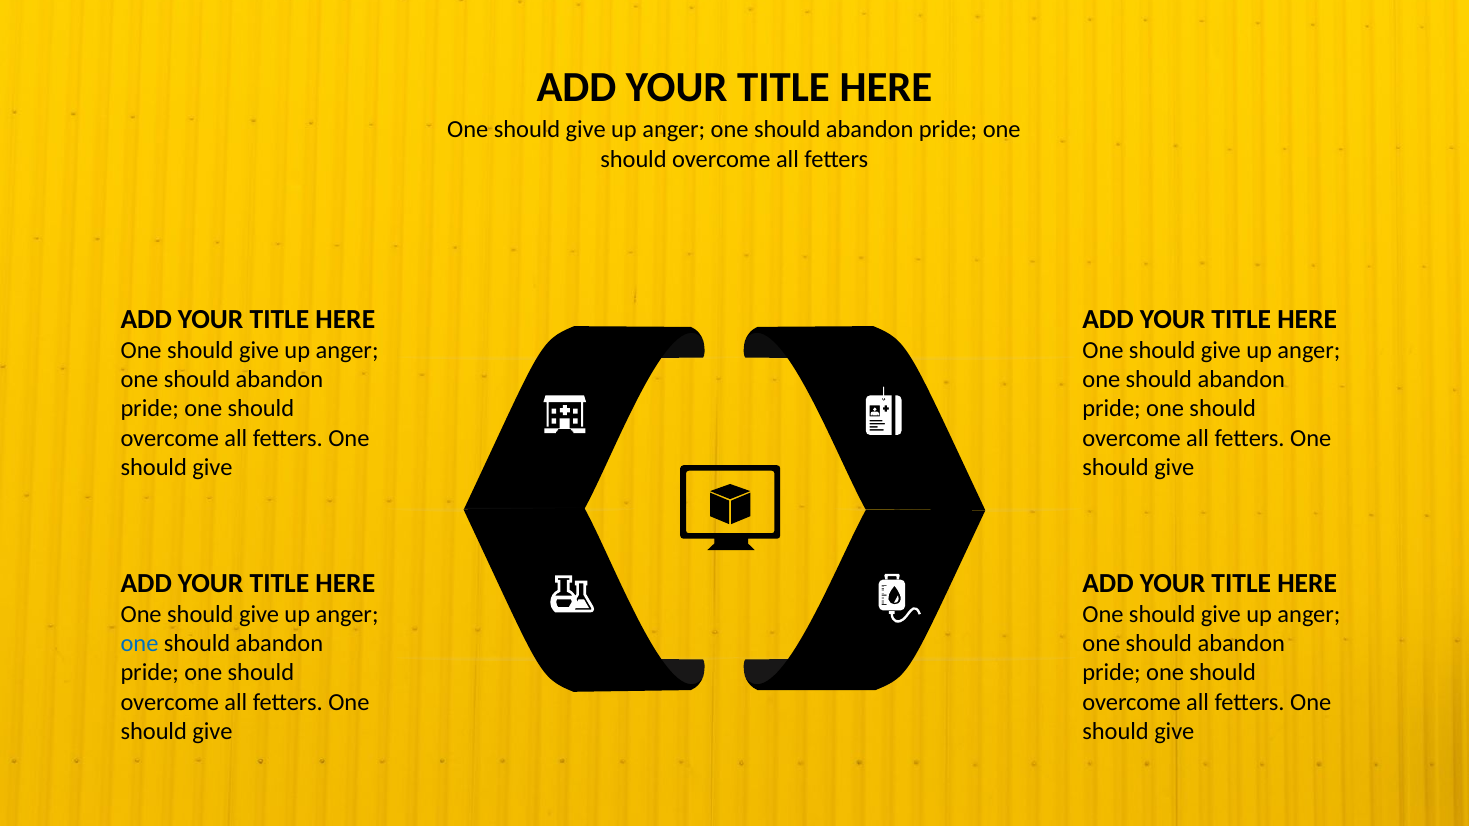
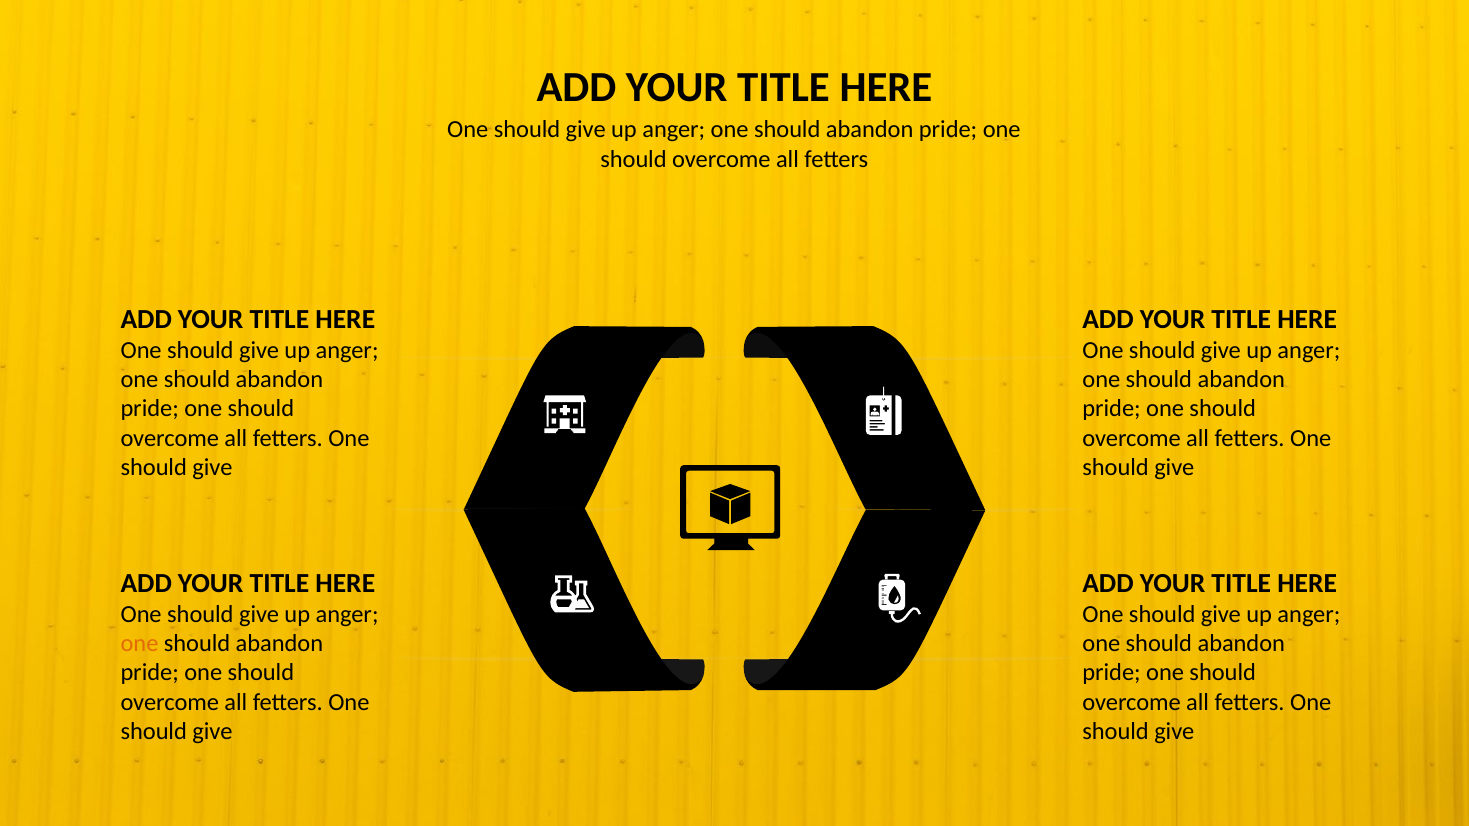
one at (140, 644) colour: blue -> orange
